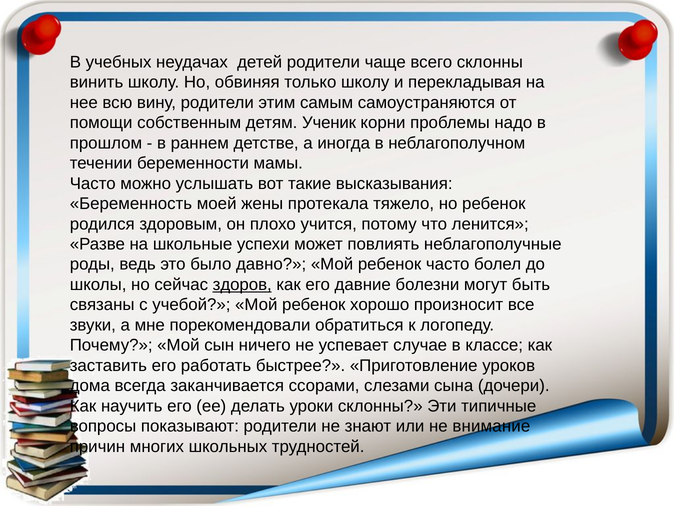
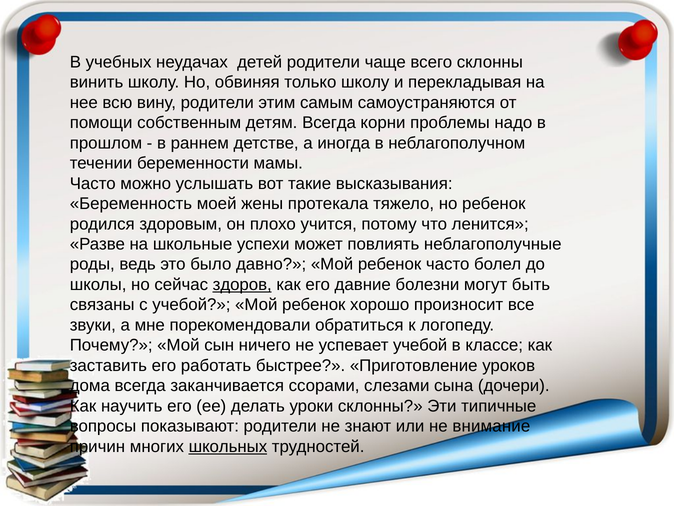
детям Ученик: Ученик -> Всегда
успевает случае: случае -> учебой
школьных underline: none -> present
